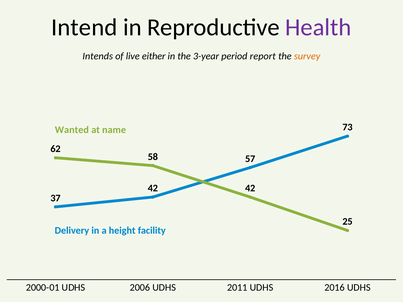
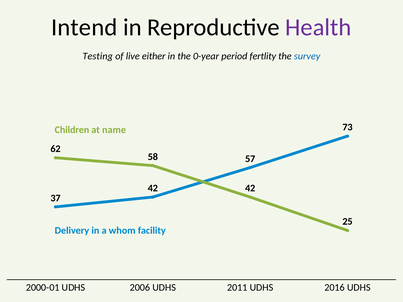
Intends: Intends -> Testing
3-year: 3-year -> 0-year
report: report -> fertlity
survey colour: orange -> blue
Wanted: Wanted -> Children
height: height -> whom
